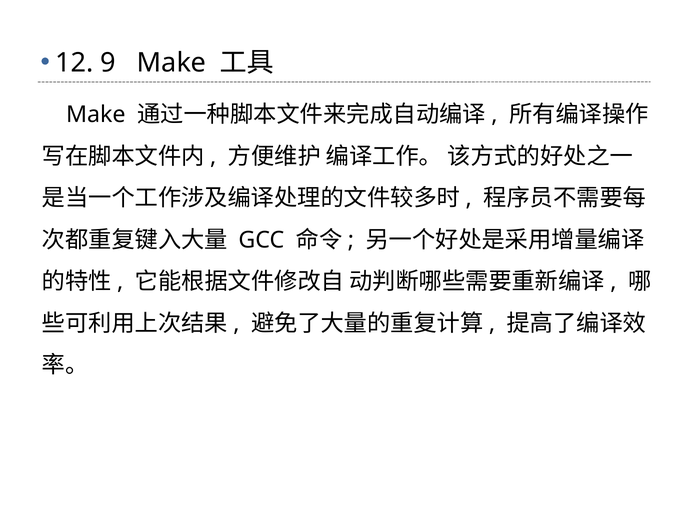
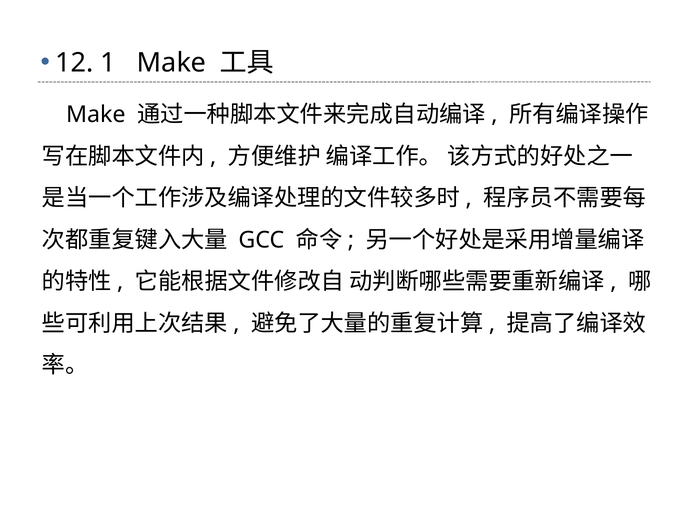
9: 9 -> 1
